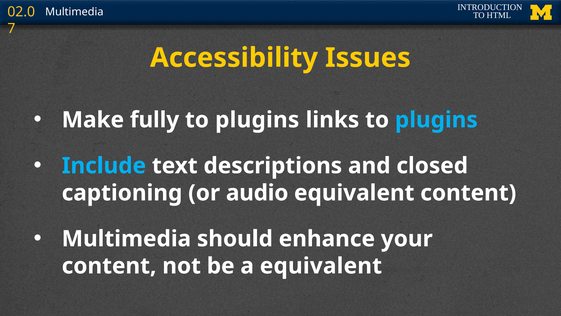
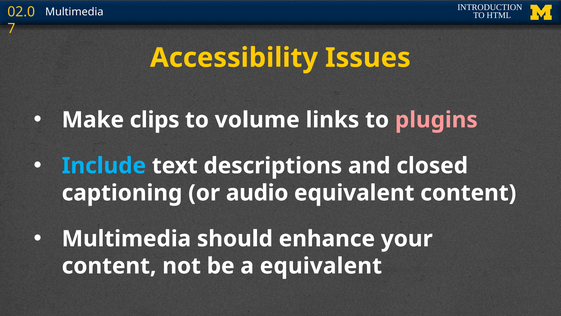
fully: fully -> clips
plugins at (257, 120): plugins -> volume
plugins at (436, 120) colour: light blue -> pink
